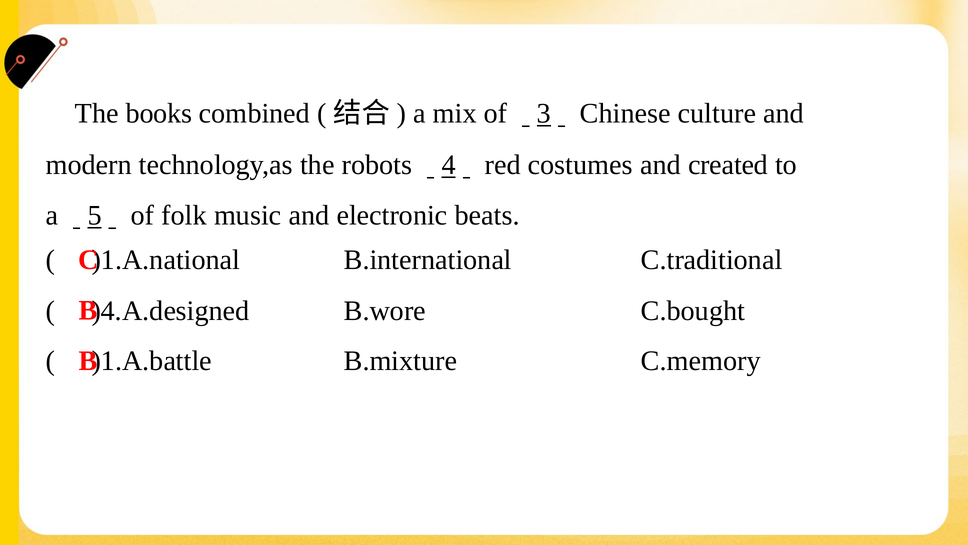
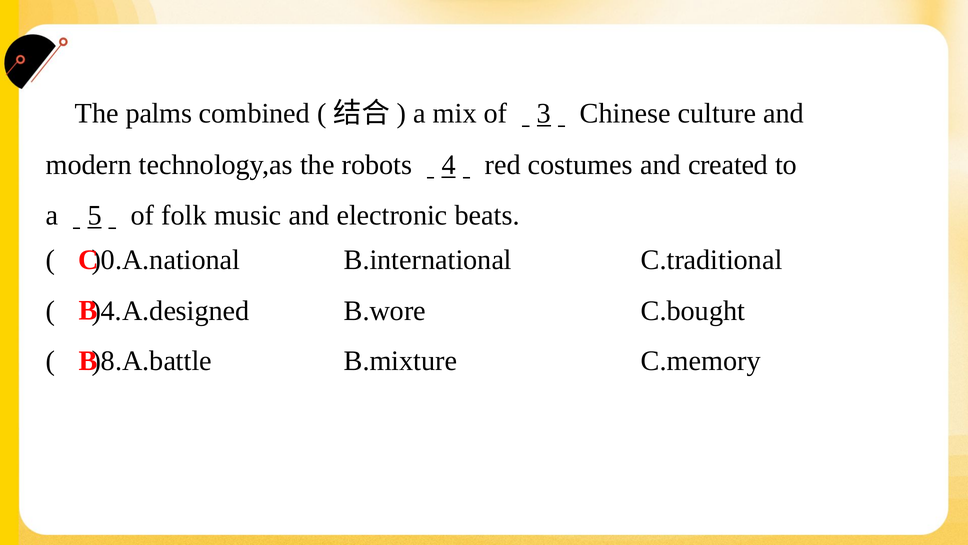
books: books -> palms
)1.A.national: )1.A.national -> )0.A.national
)1.A.battle: )1.A.battle -> )8.A.battle
